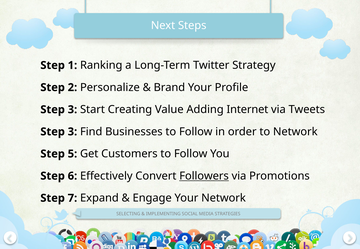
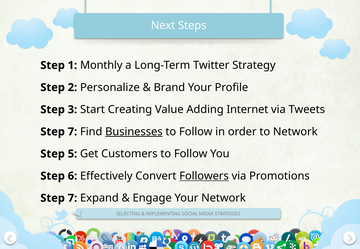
Ranking: Ranking -> Monthly
3 at (72, 132): 3 -> 7
Businesses underline: none -> present
